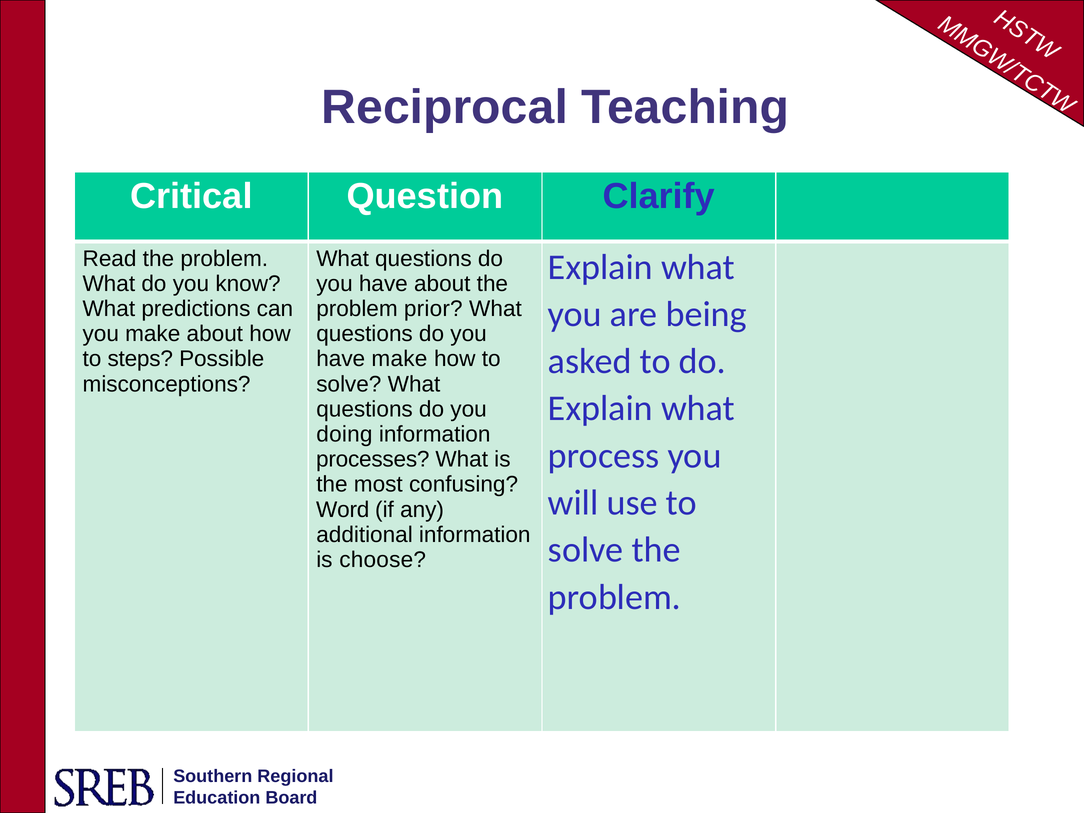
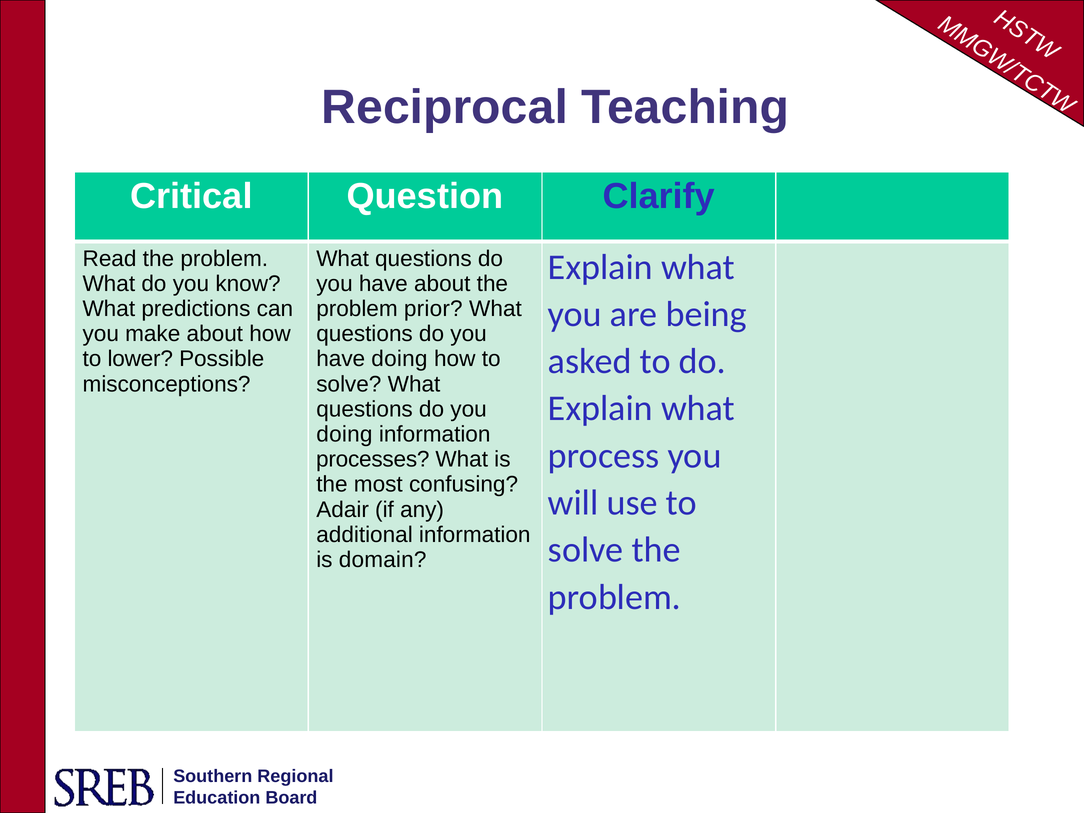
steps: steps -> lower
have make: make -> doing
Word: Word -> Adair
choose: choose -> domain
